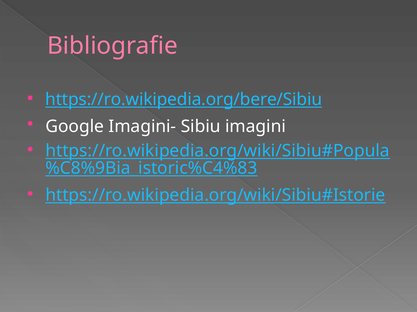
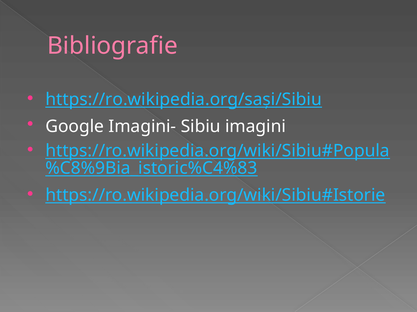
https://ro.wikipedia.org/bere/Sibiu: https://ro.wikipedia.org/bere/Sibiu -> https://ro.wikipedia.org/sași/Sibiu
